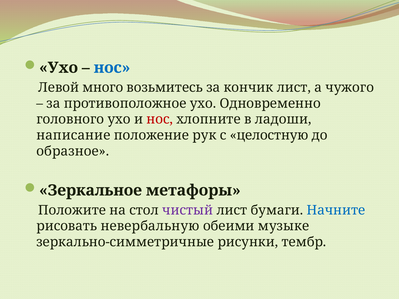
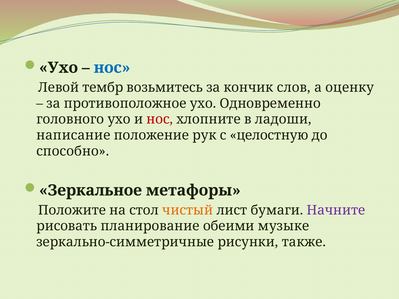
много: много -> тембр
кончик лист: лист -> слов
чужого: чужого -> оценку
образное: образное -> способно
чистый colour: purple -> orange
Начните colour: blue -> purple
невербальную: невербальную -> планирование
тембр: тембр -> также
